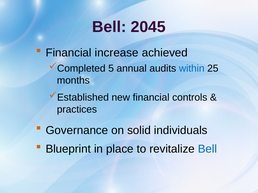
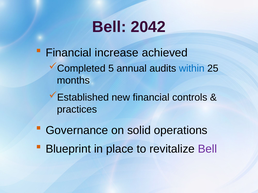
2045: 2045 -> 2042
individuals: individuals -> operations
Bell at (208, 149) colour: blue -> purple
